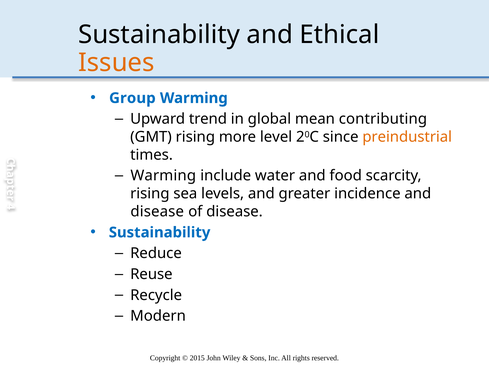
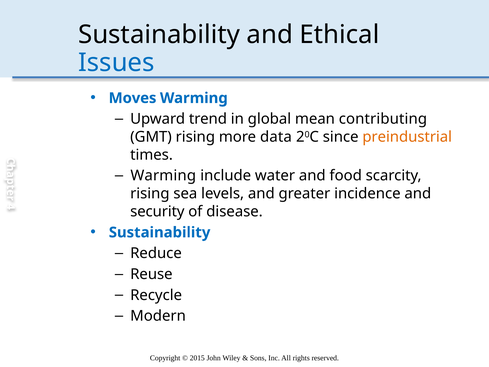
Issues colour: orange -> blue
Group: Group -> Moves
level: level -> data
disease at (157, 211): disease -> security
